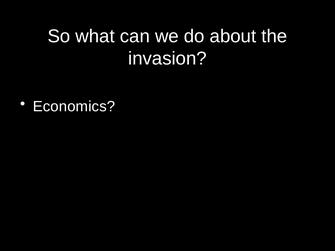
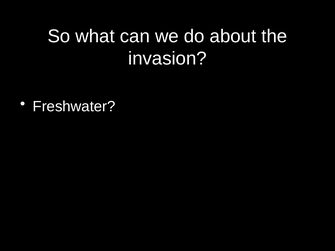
Economics: Economics -> Freshwater
